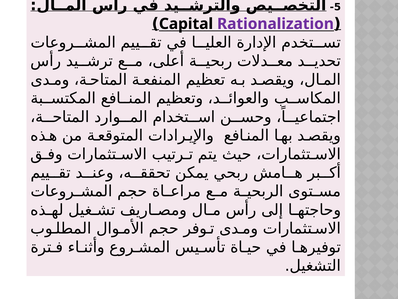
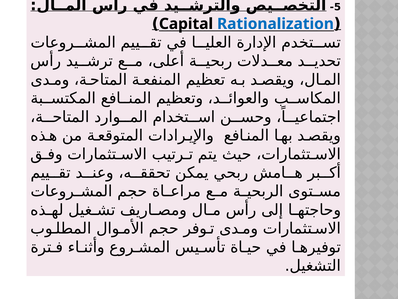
Rationalization colour: purple -> blue
